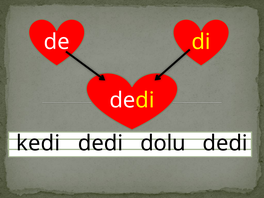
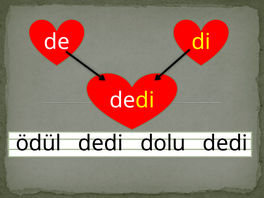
kedi: kedi -> ödül
